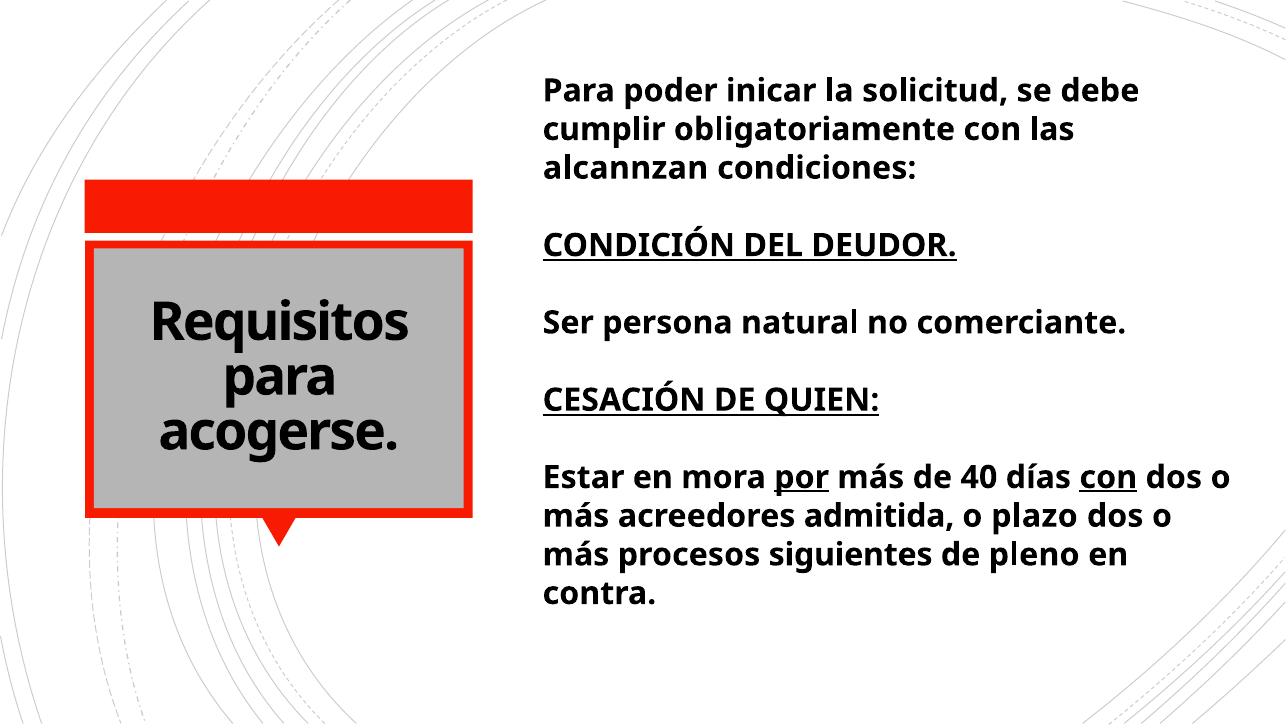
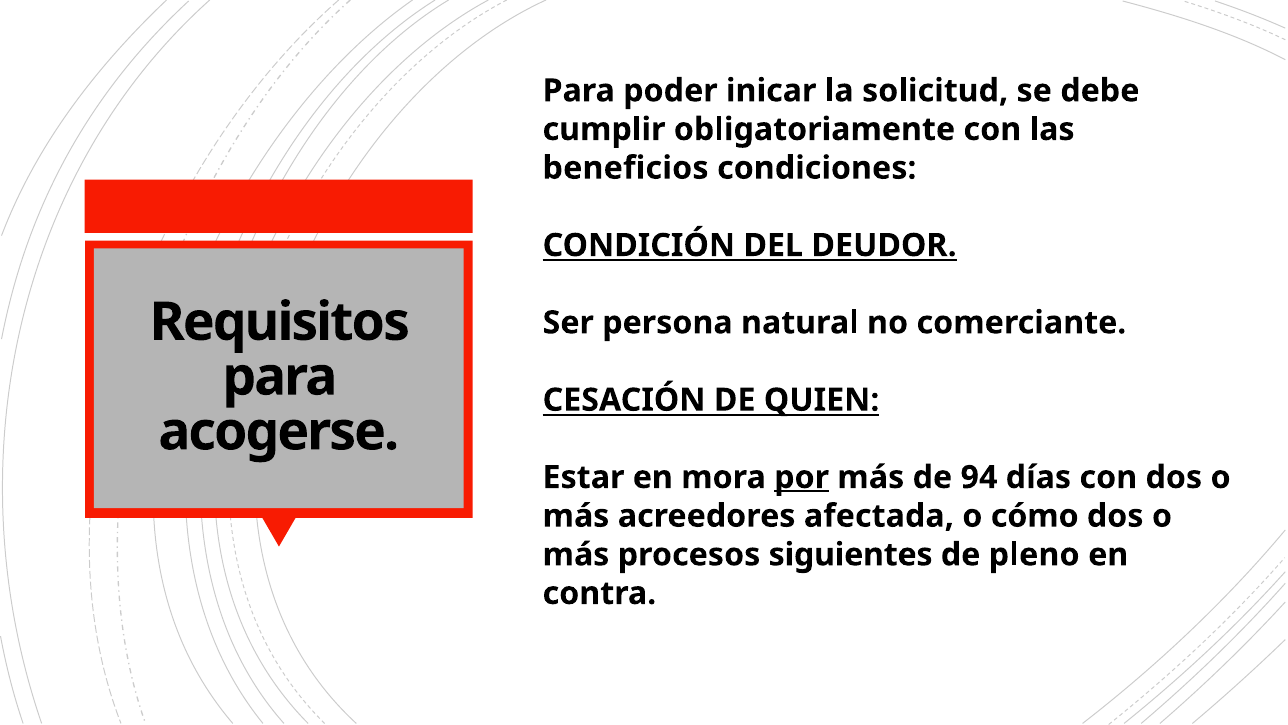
alcannzan: alcannzan -> beneficios
40: 40 -> 94
con at (1108, 477) underline: present -> none
admitida: admitida -> afectada
plazo: plazo -> cómo
